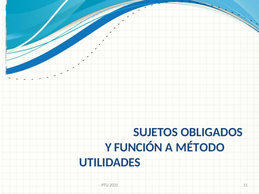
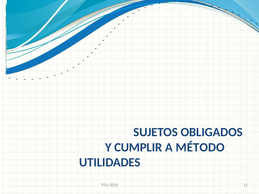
FUNCIÓN: FUNCIÓN -> CUMPLIR
